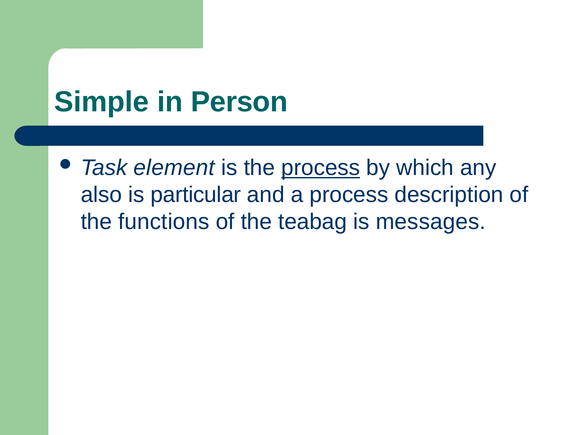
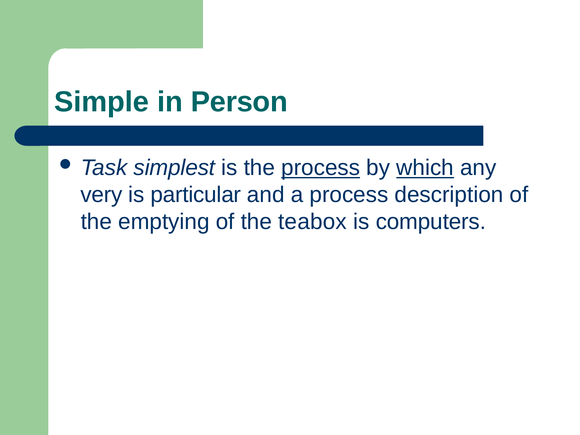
element: element -> simplest
which underline: none -> present
also: also -> very
functions: functions -> emptying
teabag: teabag -> teabox
messages: messages -> computers
